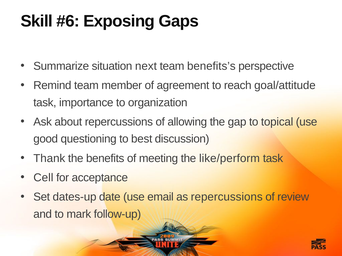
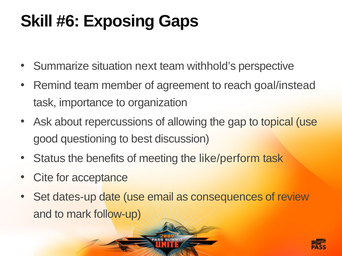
benefits’s: benefits’s -> withhold’s
goal/attitude: goal/attitude -> goal/instead
Thank: Thank -> Status
Cell: Cell -> Cite
as repercussions: repercussions -> consequences
